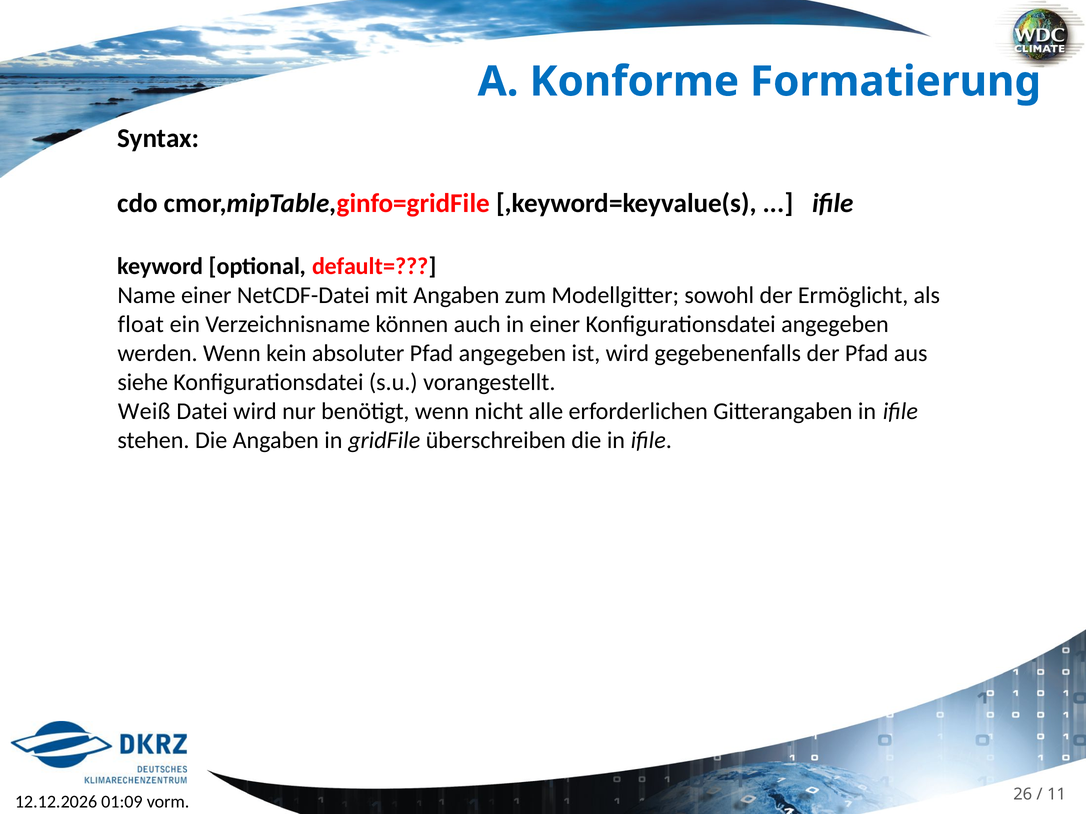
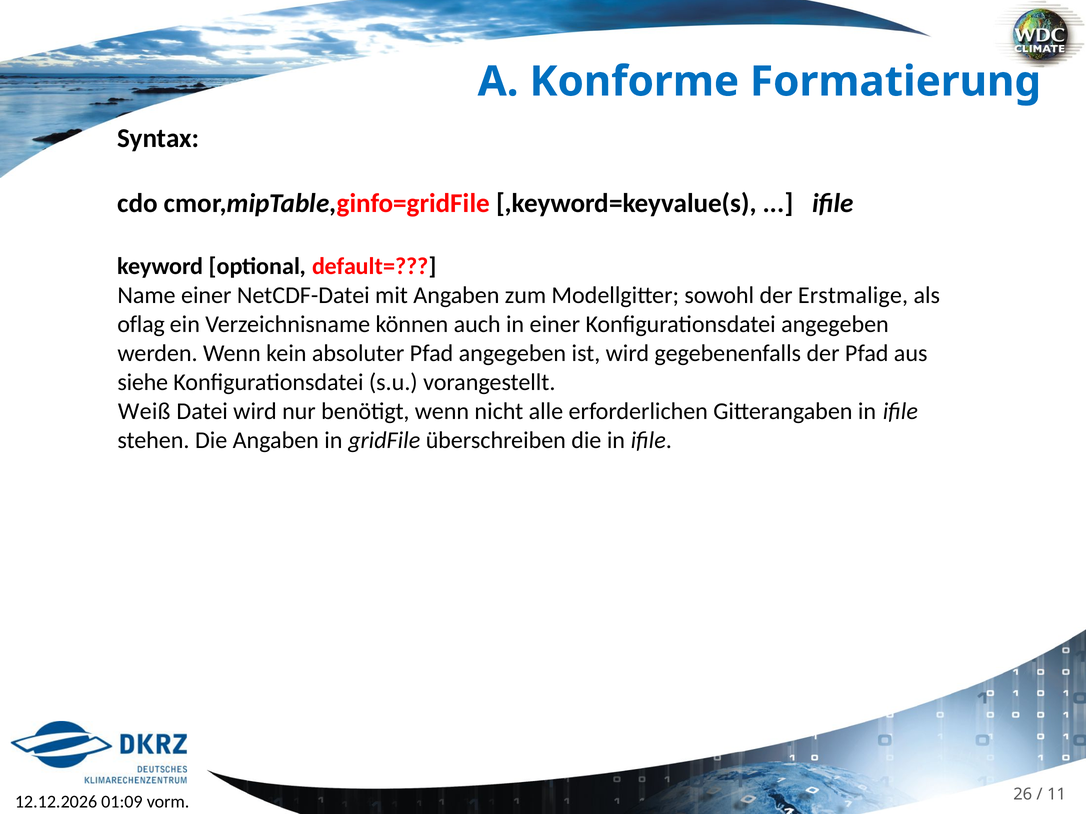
Ermöglicht: Ermöglicht -> Erstmalige
float: float -> oflag
